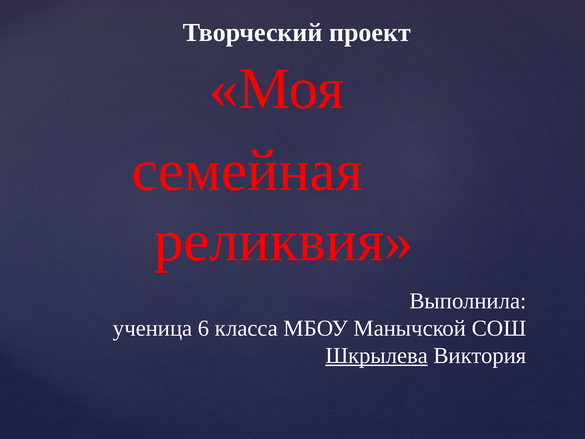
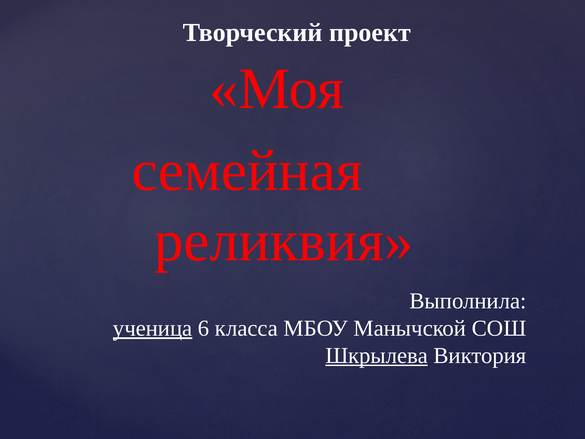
ученица underline: none -> present
